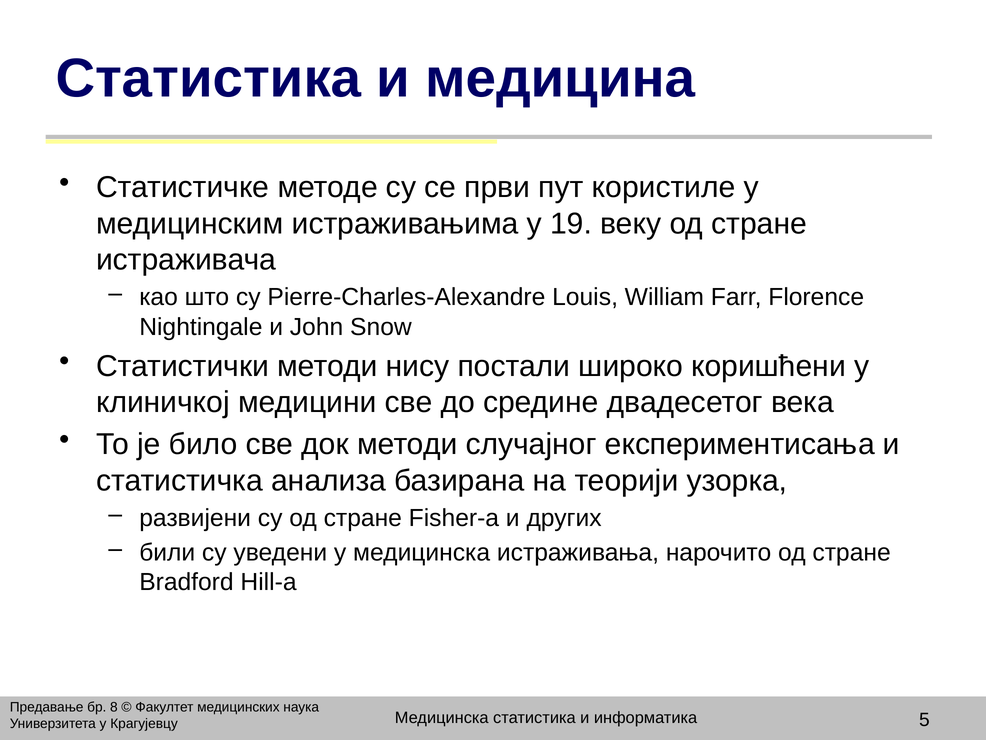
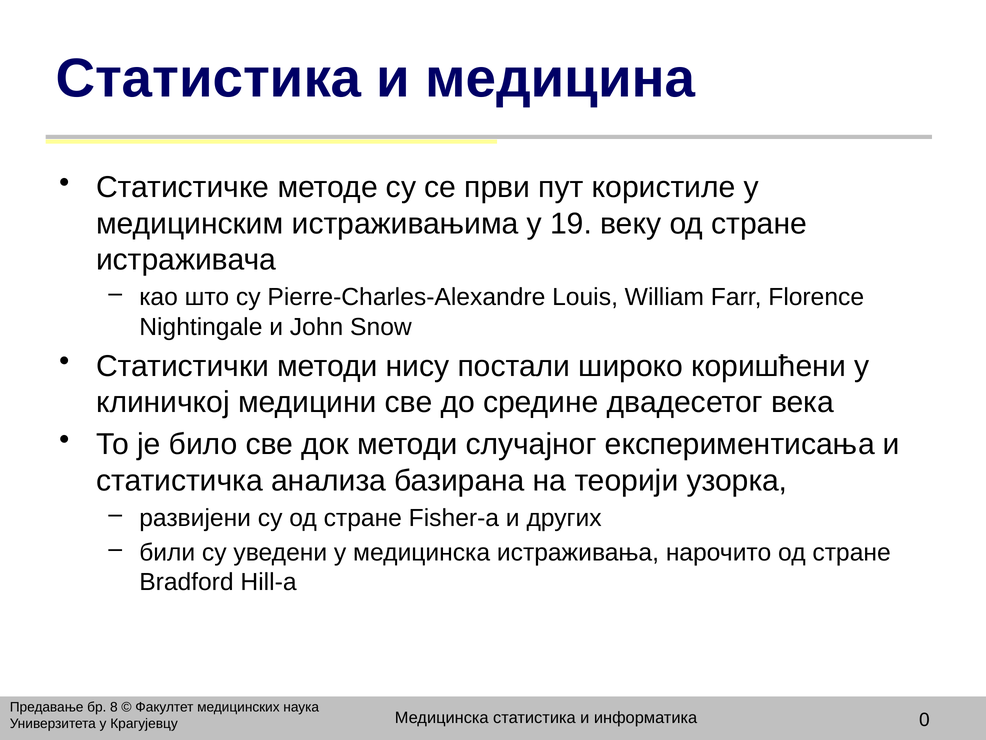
5: 5 -> 0
